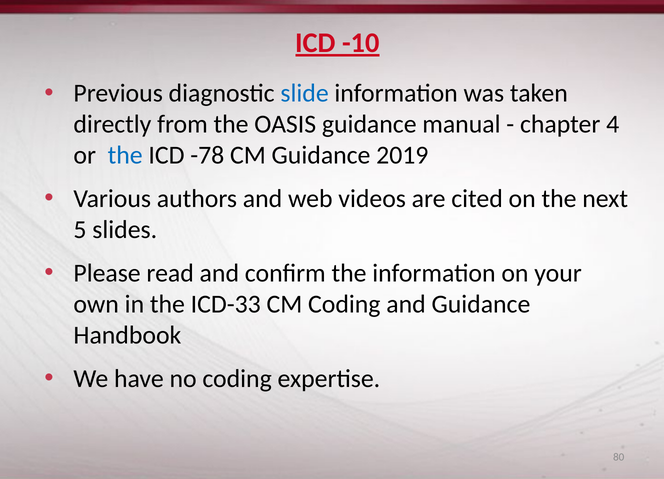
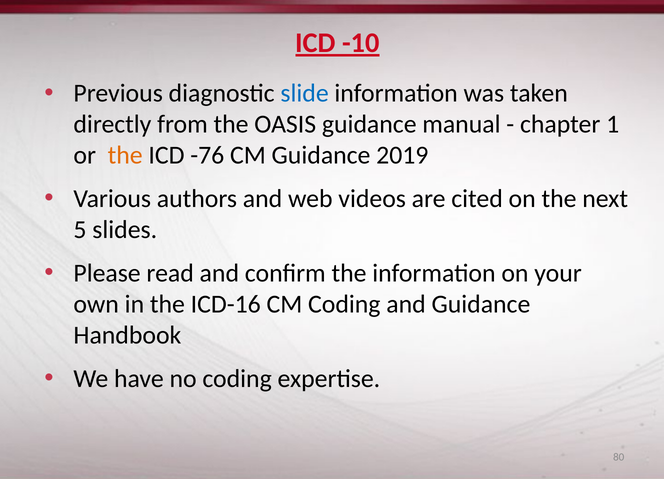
4: 4 -> 1
the at (125, 155) colour: blue -> orange
-78: -78 -> -76
ICD-33: ICD-33 -> ICD-16
